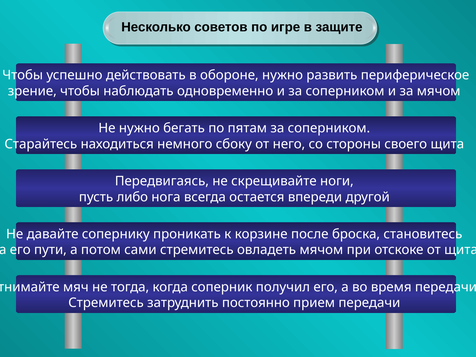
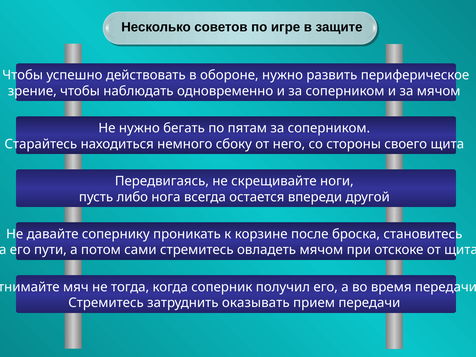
постоянно: постоянно -> оказывать
